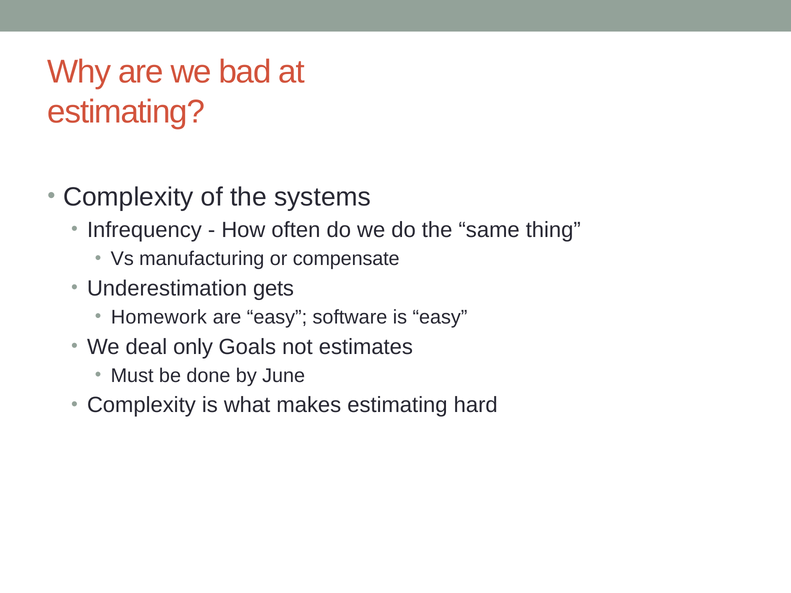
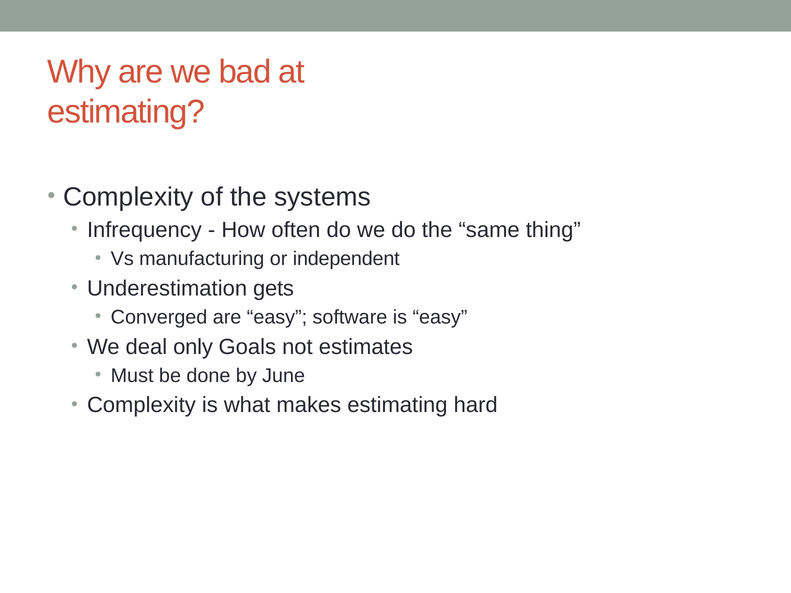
compensate: compensate -> independent
Homework: Homework -> Converged
